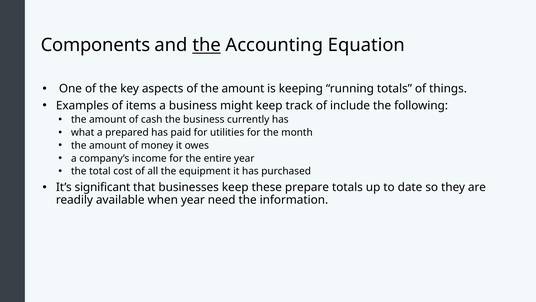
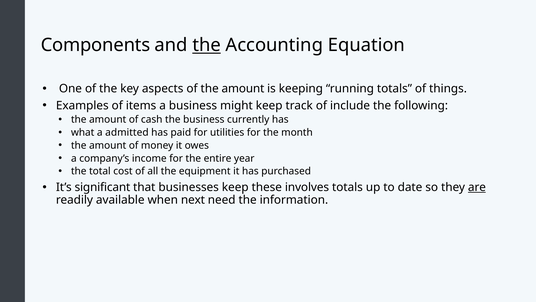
prepared: prepared -> admitted
prepare: prepare -> involves
are underline: none -> present
when year: year -> next
